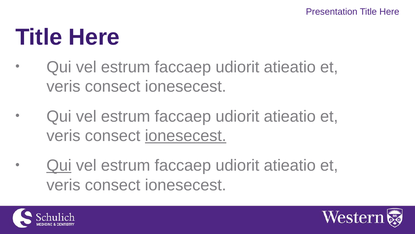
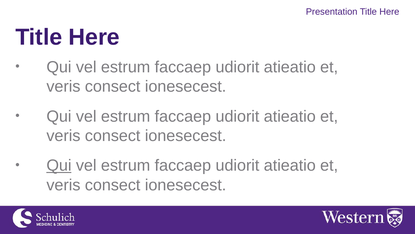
ionesecest at (186, 135) underline: present -> none
